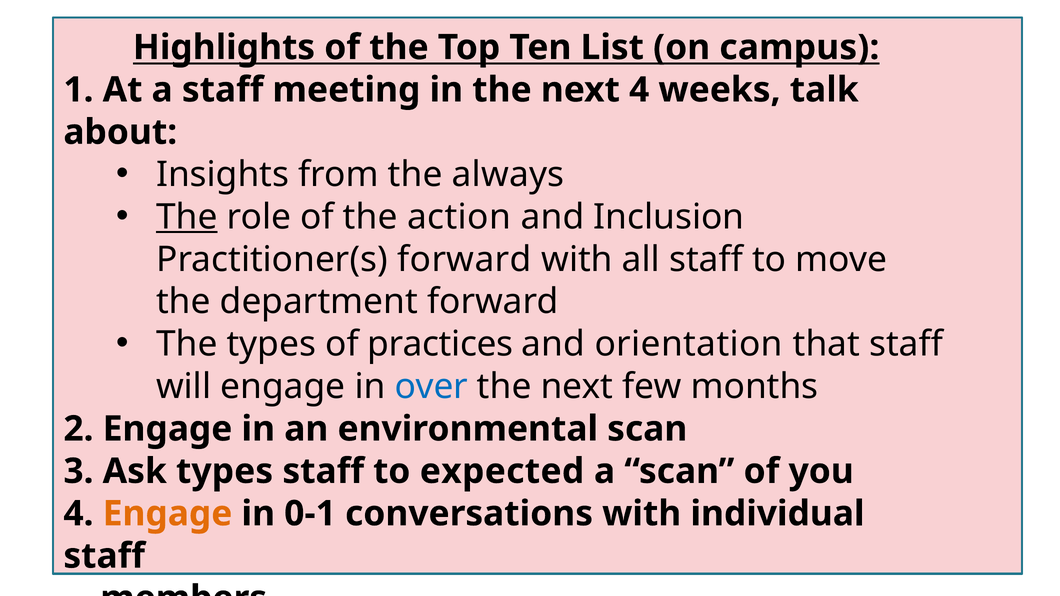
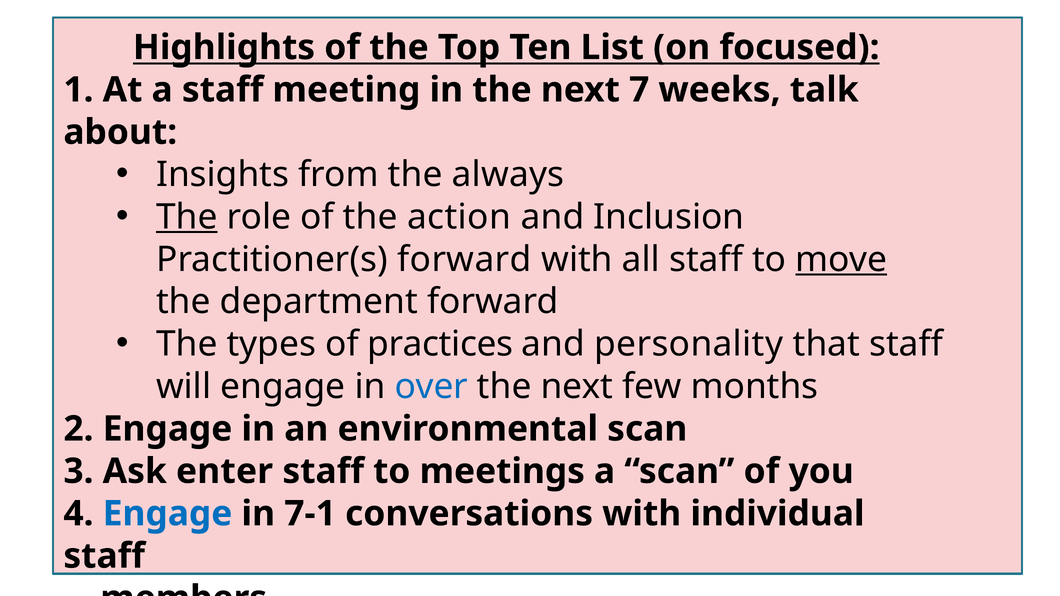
campus: campus -> focused
next 4: 4 -> 7
move underline: none -> present
orientation: orientation -> personality
Ask types: types -> enter
expected: expected -> meetings
Engage at (168, 514) colour: orange -> blue
0-1: 0-1 -> 7-1
